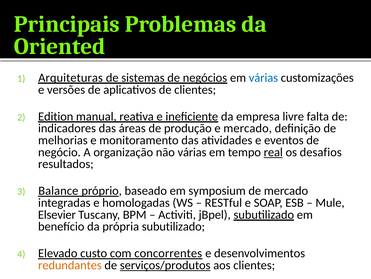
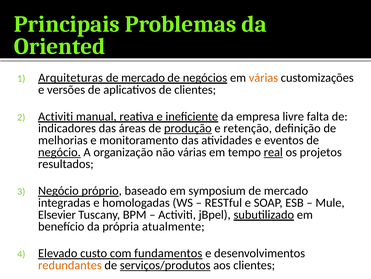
sistemas at (143, 78): sistemas -> mercado
várias at (263, 78) colour: blue -> orange
Edition at (56, 116): Edition -> Activiti
produção underline: none -> present
e mercado: mercado -> retenção
negócio at (59, 152) underline: none -> present
desafios: desafios -> projetos
Balance at (58, 190): Balance -> Negócio
própria subutilizado: subutilizado -> atualmente
concorrentes: concorrentes -> fundamentos
